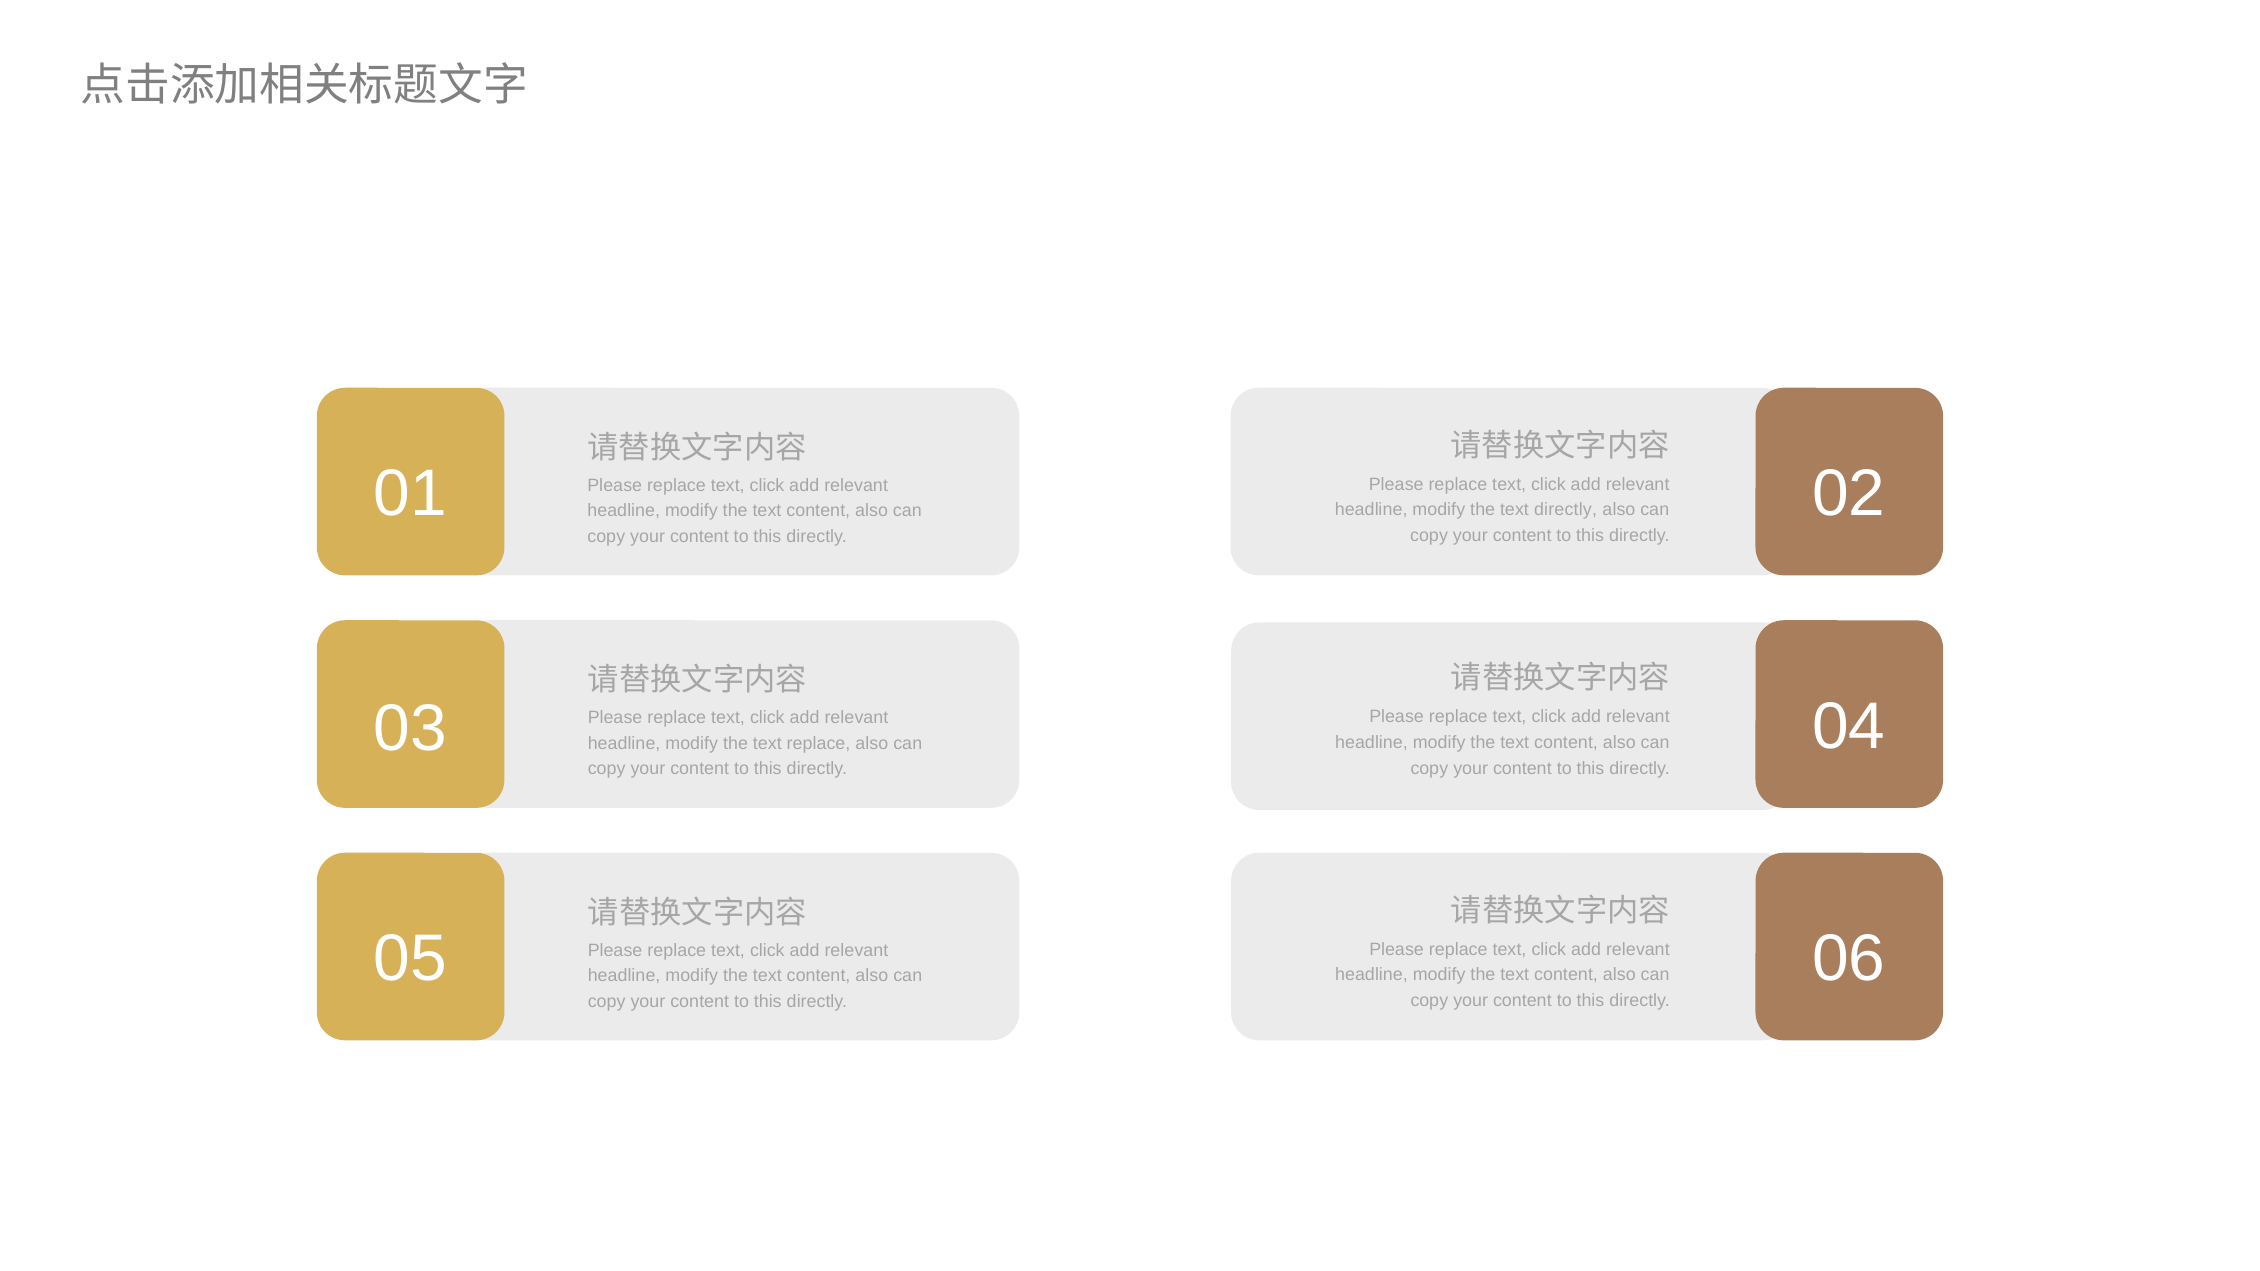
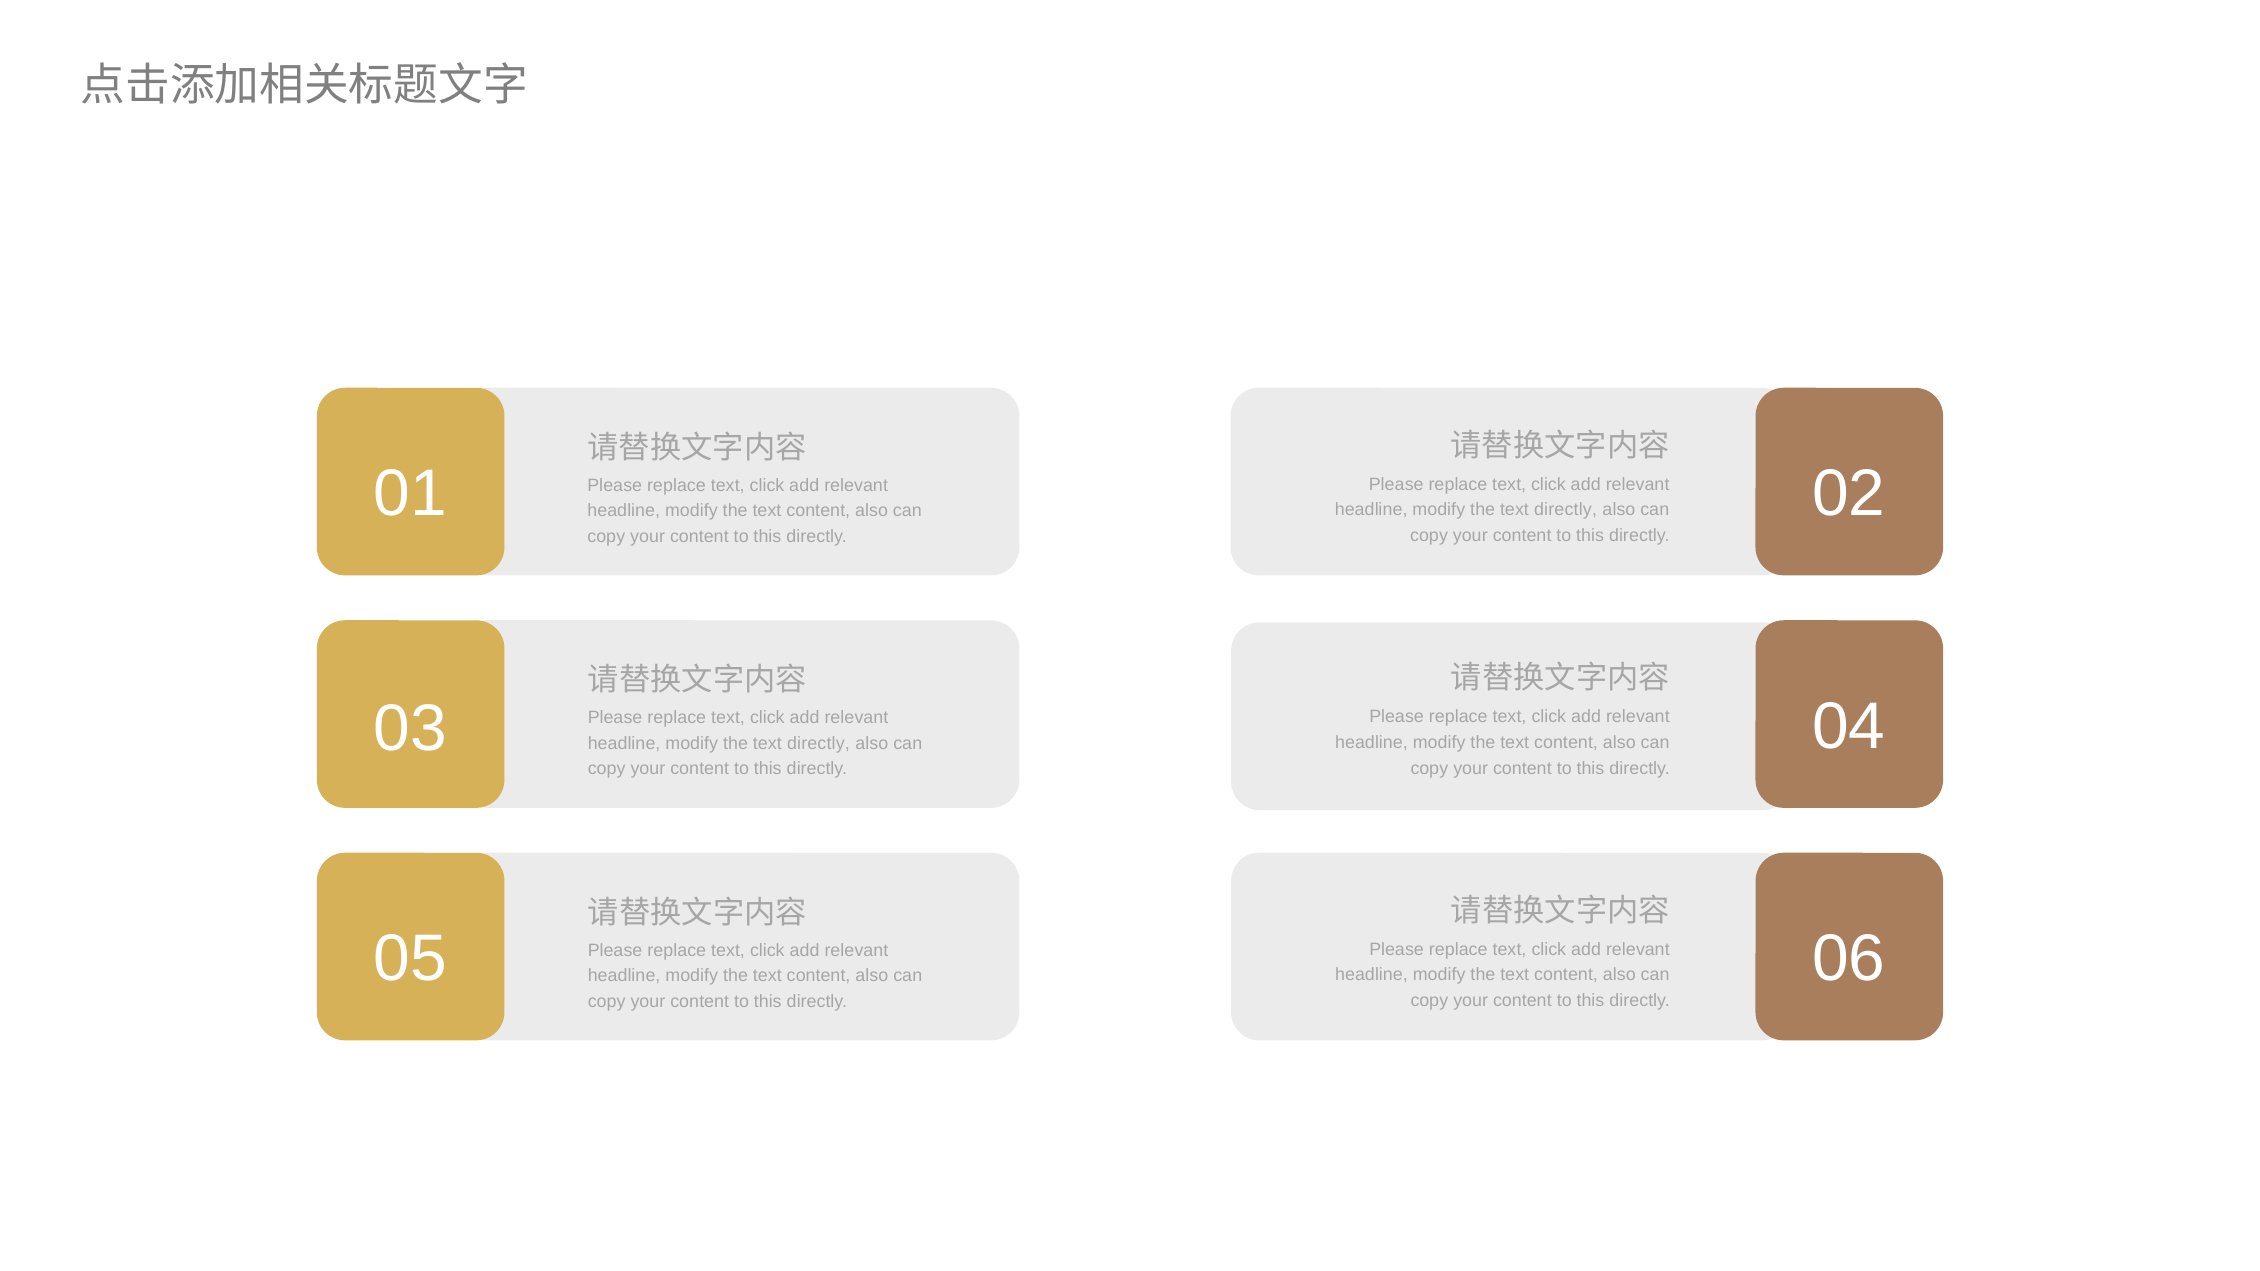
replace at (819, 744): replace -> directly
